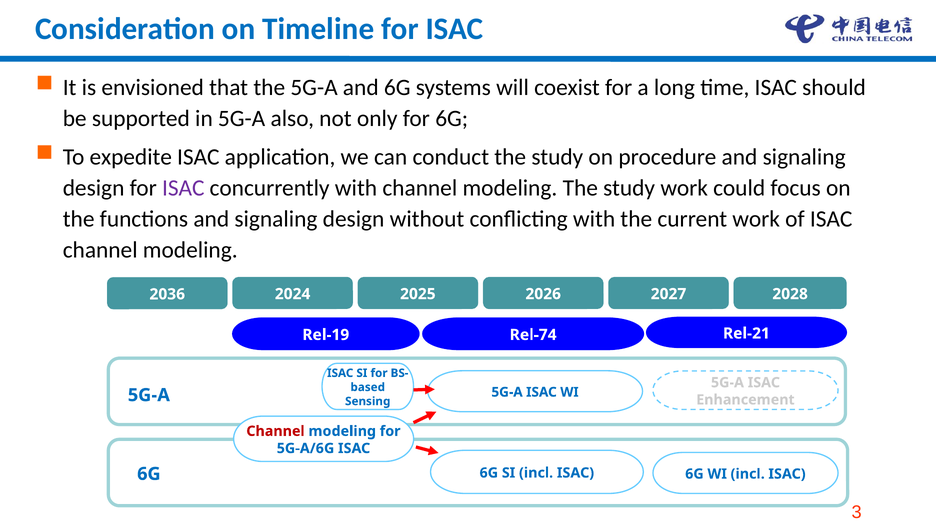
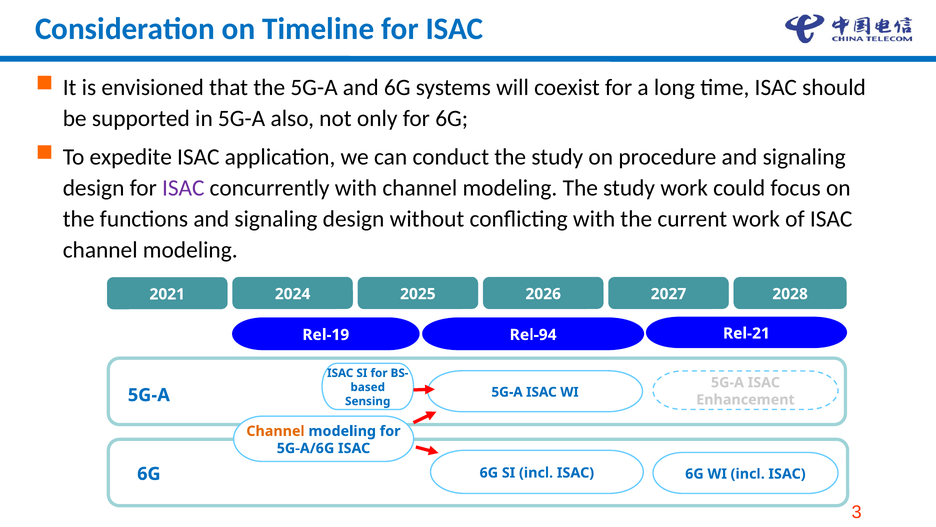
2036: 2036 -> 2021
Rel-74: Rel-74 -> Rel-94
Channel at (276, 431) colour: red -> orange
